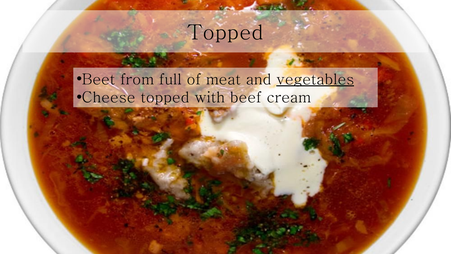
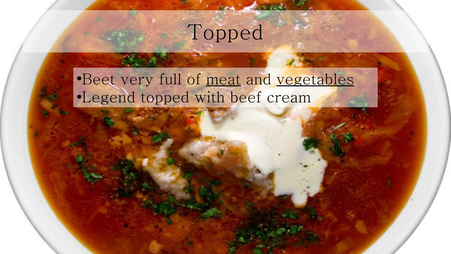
from: from -> very
meat underline: none -> present
Cheese: Cheese -> Legend
